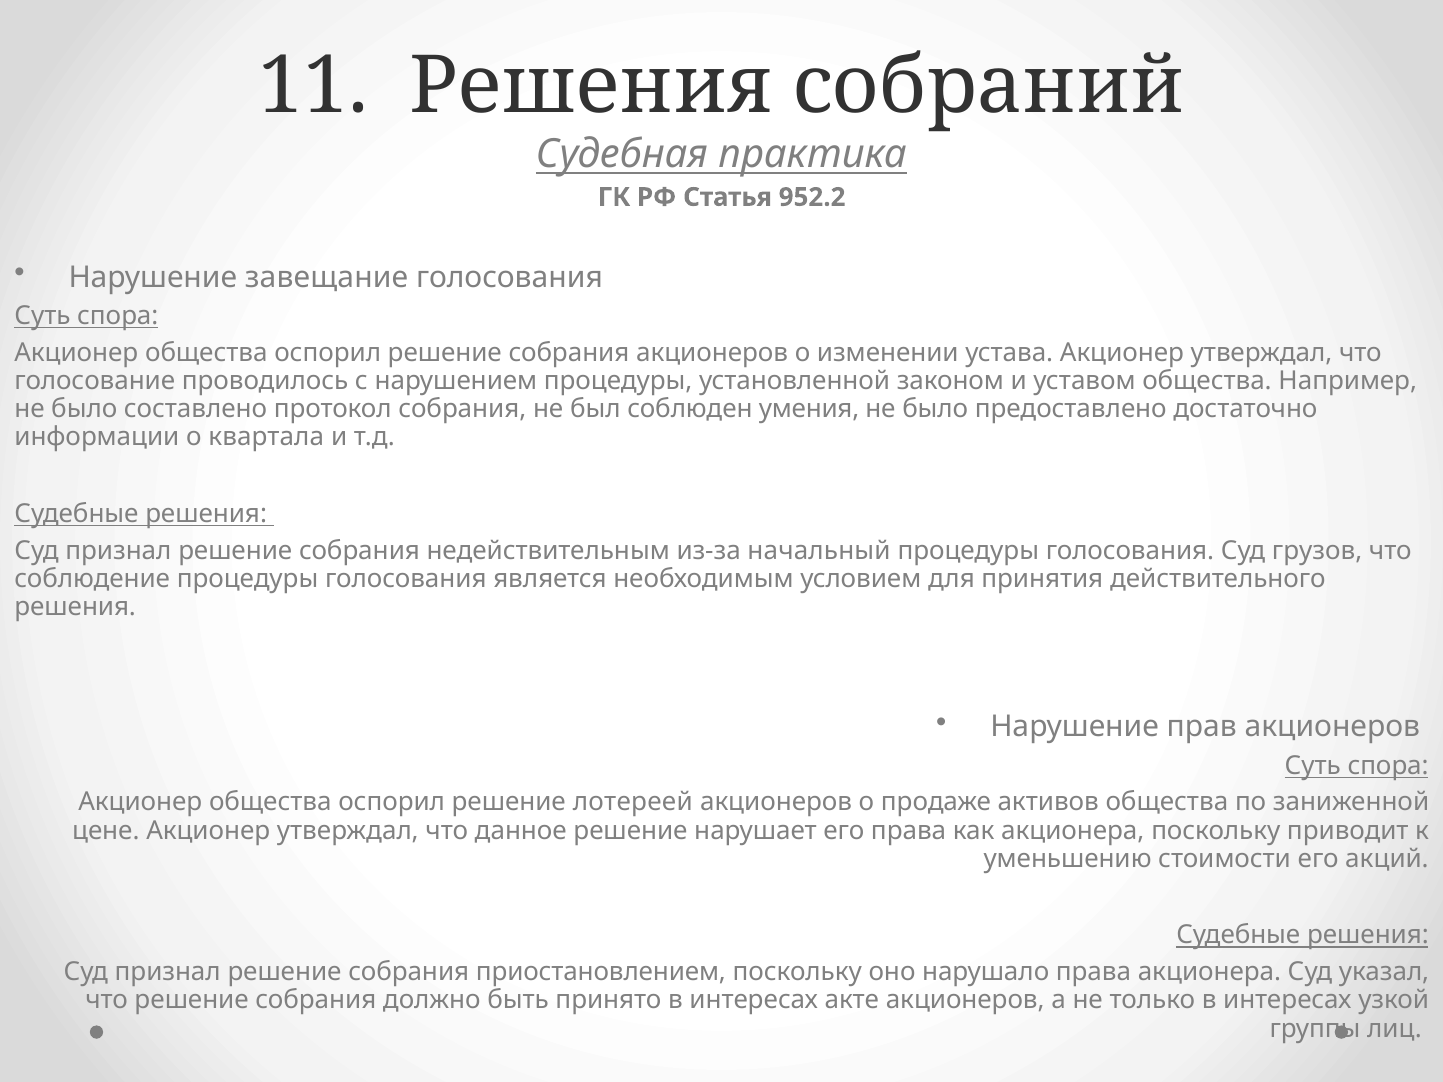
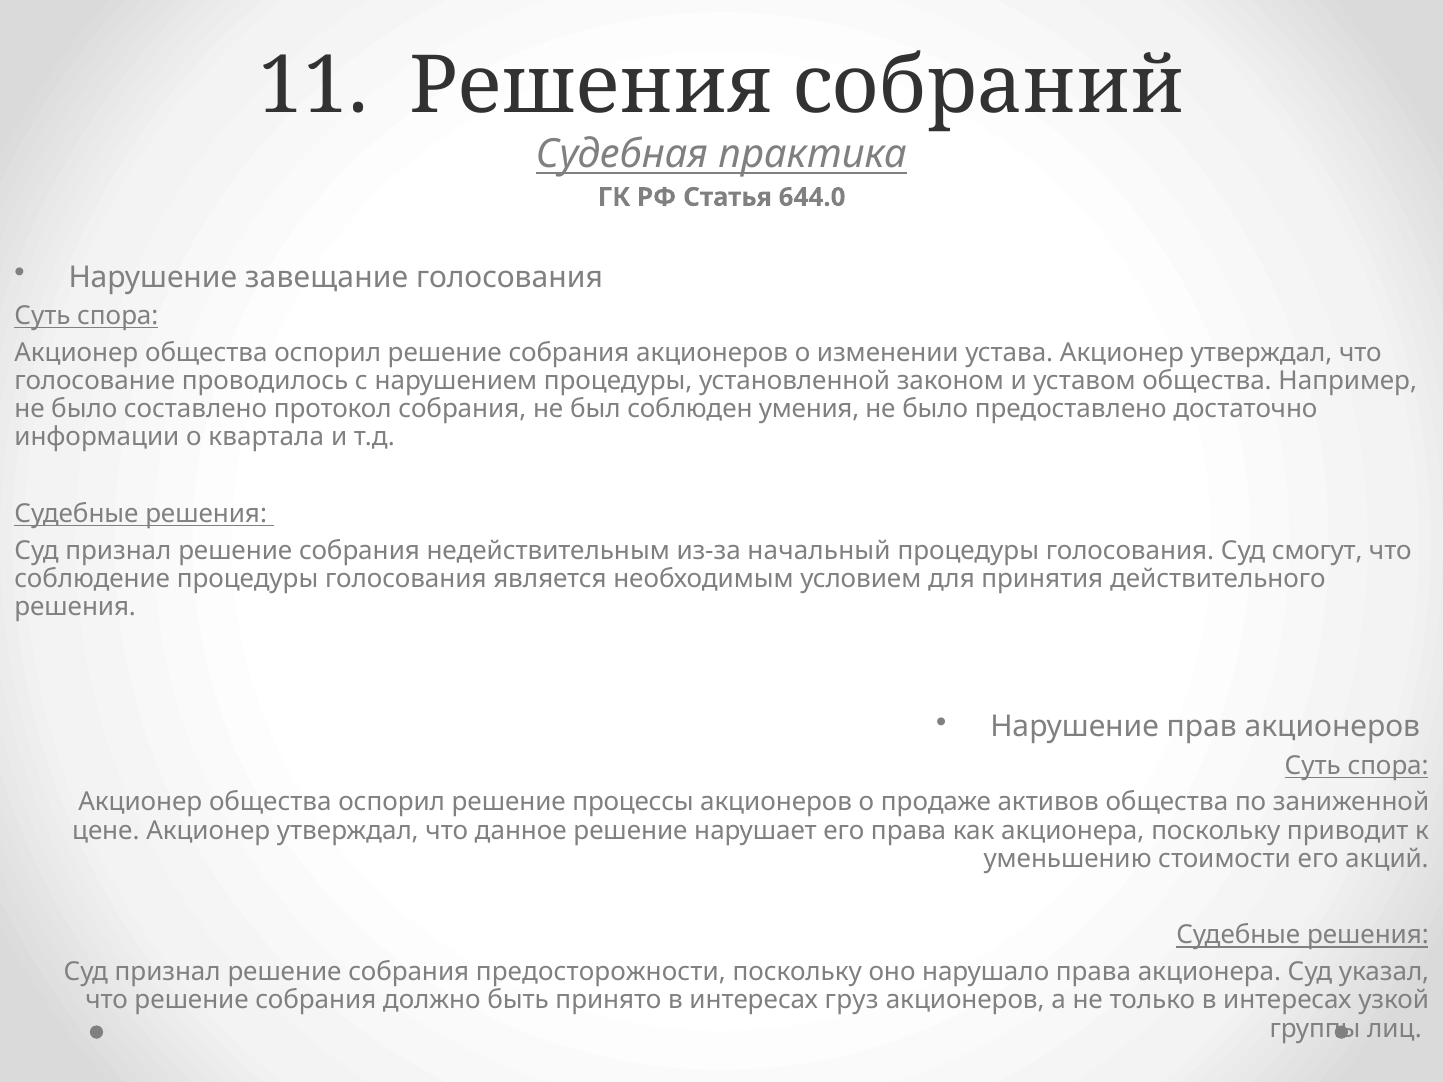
952.2: 952.2 -> 644.0
грузов: грузов -> смогут
лотереей: лотереей -> процессы
приостановлением: приостановлением -> предосторожности
акте: акте -> груз
